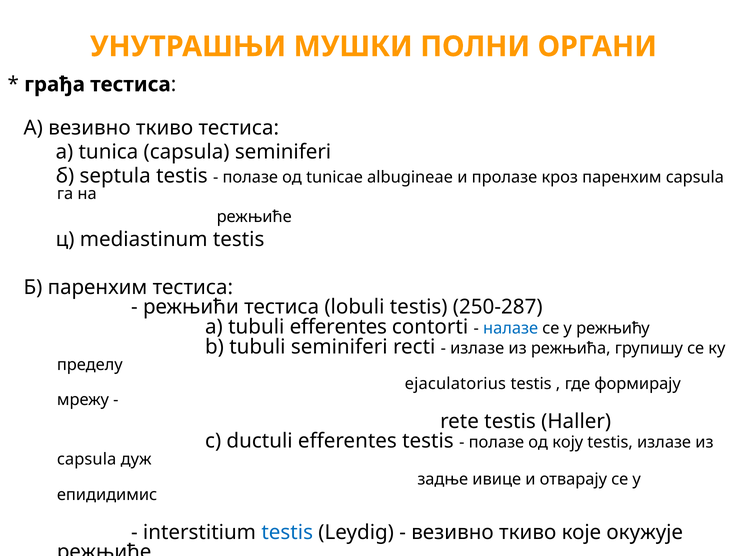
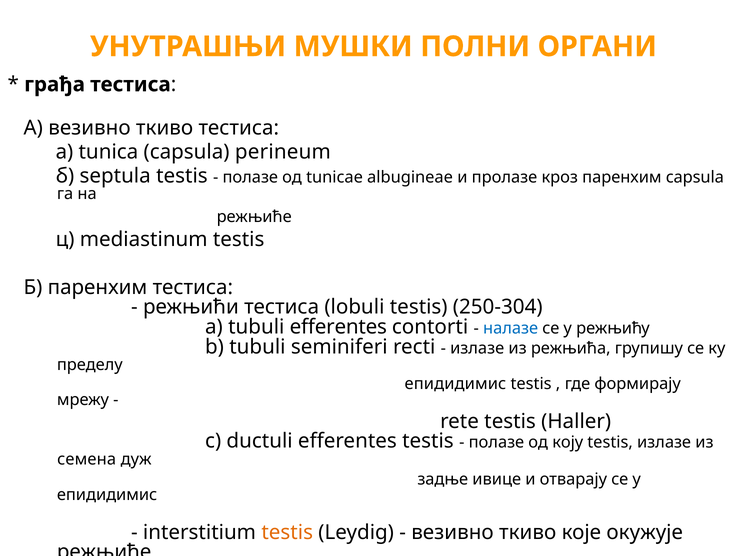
capsula seminiferi: seminiferi -> perineum
250-287: 250-287 -> 250-304
ejaculatorius at (455, 384): ejaculatorius -> епидидимис
capsula at (87, 459): capsula -> семена
testis at (287, 532) colour: blue -> orange
